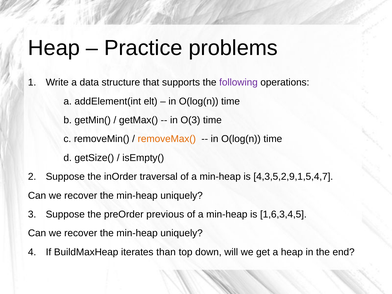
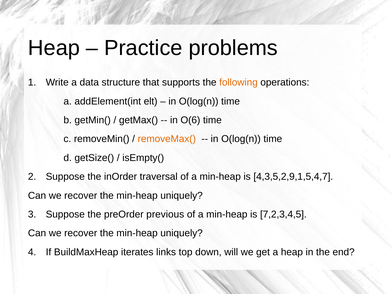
following colour: purple -> orange
O(3: O(3 -> O(6
1,6,3,4,5: 1,6,3,4,5 -> 7,2,3,4,5
than: than -> links
